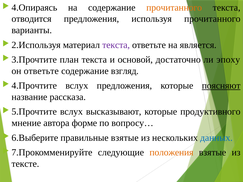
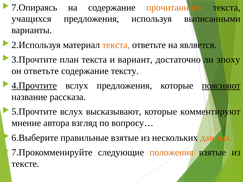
4.Опираясь: 4.Опираясь -> 7.Опираясь
отводится: отводится -> учащихся
используя прочитанного: прочитанного -> выписанными
текста at (116, 45) colour: purple -> orange
основой: основой -> вариант
взгляд: взгляд -> тексту
4.Прочтите underline: none -> present
продуктивного: продуктивного -> комментируют
форме: форме -> взгляд
данных colour: blue -> orange
